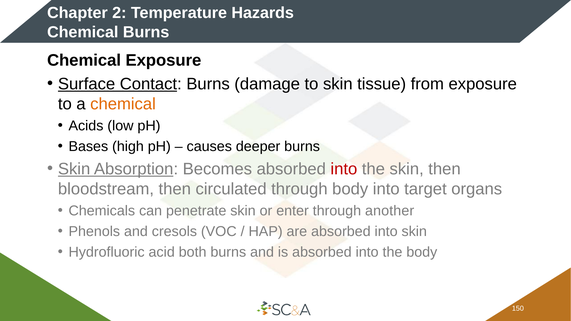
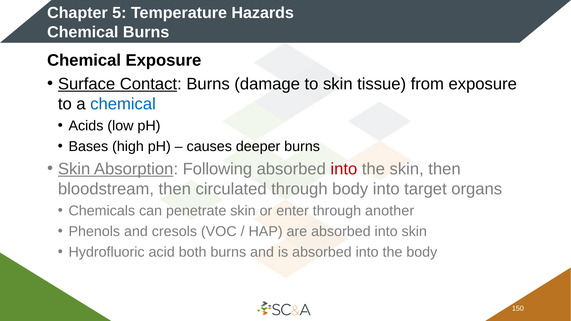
2: 2 -> 5
chemical at (123, 104) colour: orange -> blue
Becomes: Becomes -> Following
